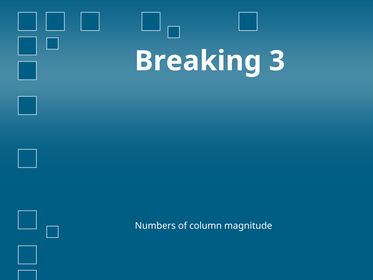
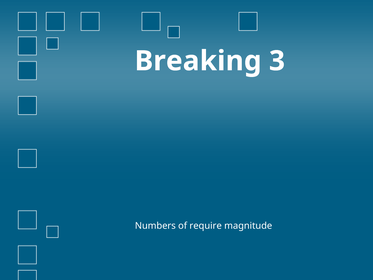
column: column -> require
